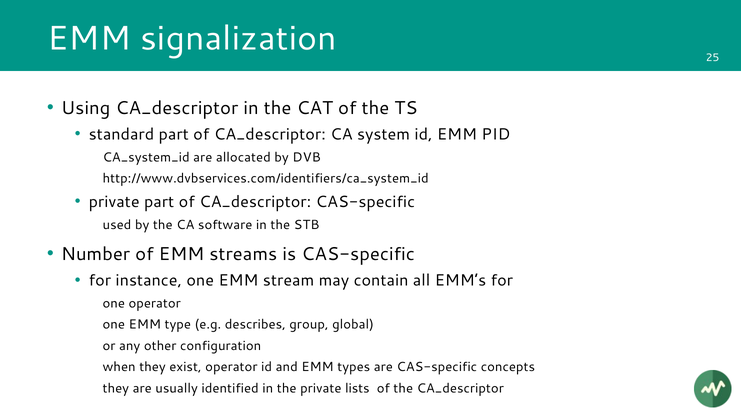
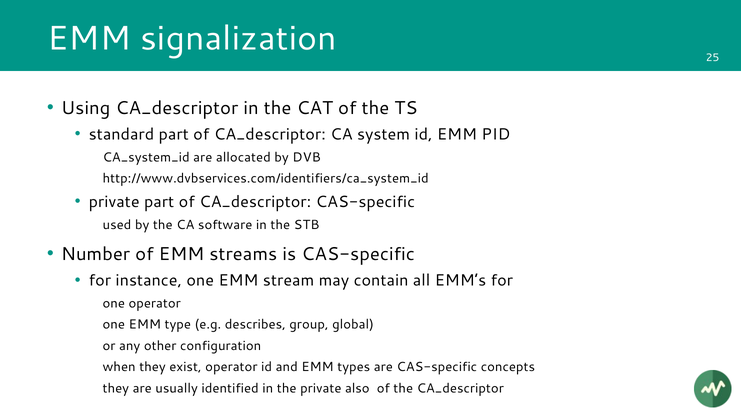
lists: lists -> also
